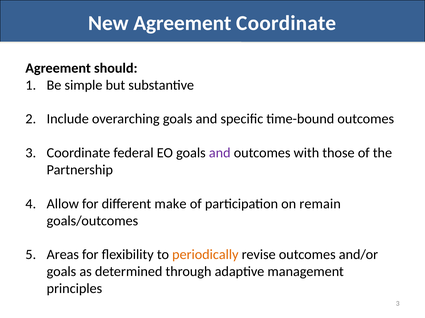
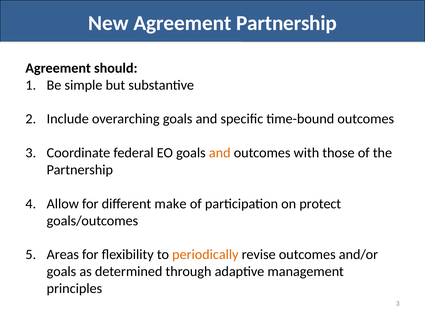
Agreement Coordinate: Coordinate -> Partnership
and at (220, 153) colour: purple -> orange
remain: remain -> protect
